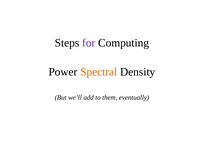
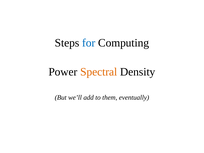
for colour: purple -> blue
